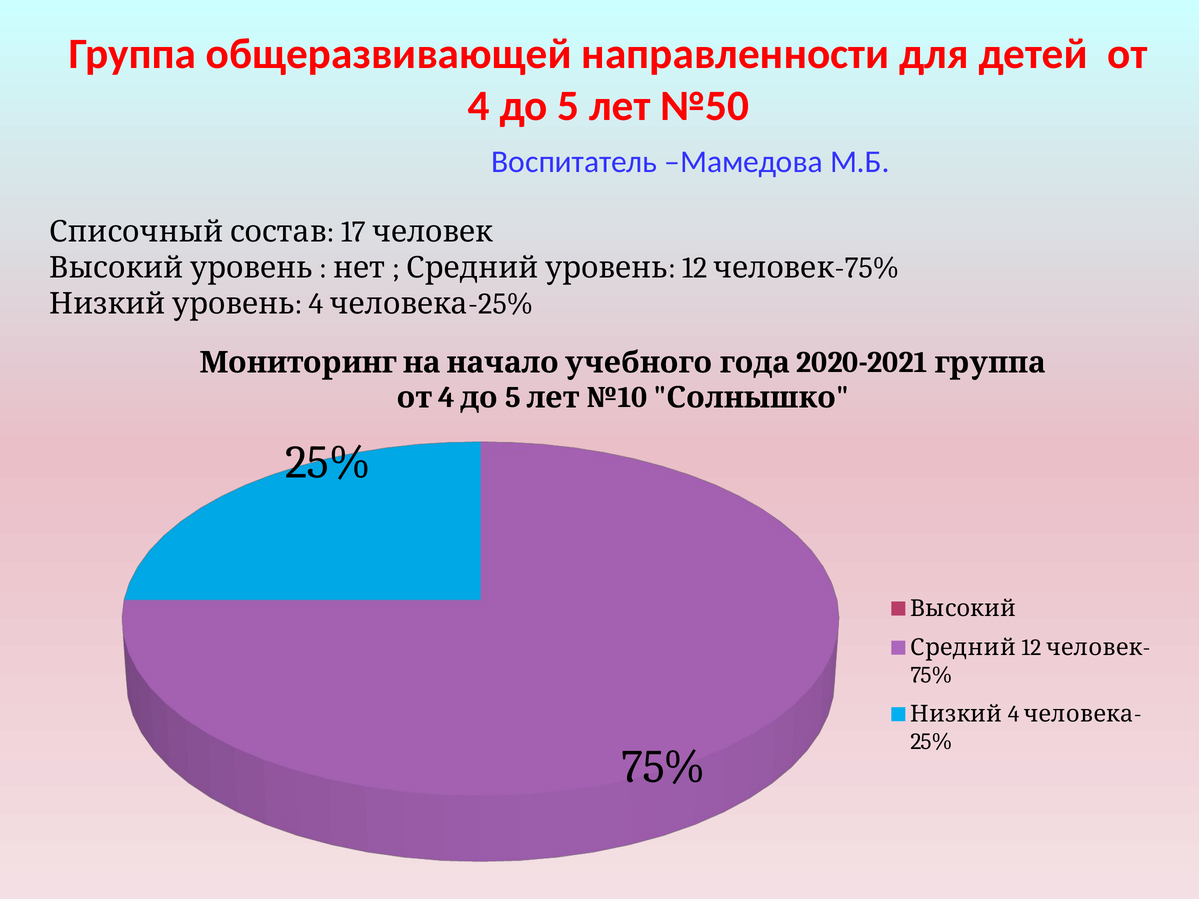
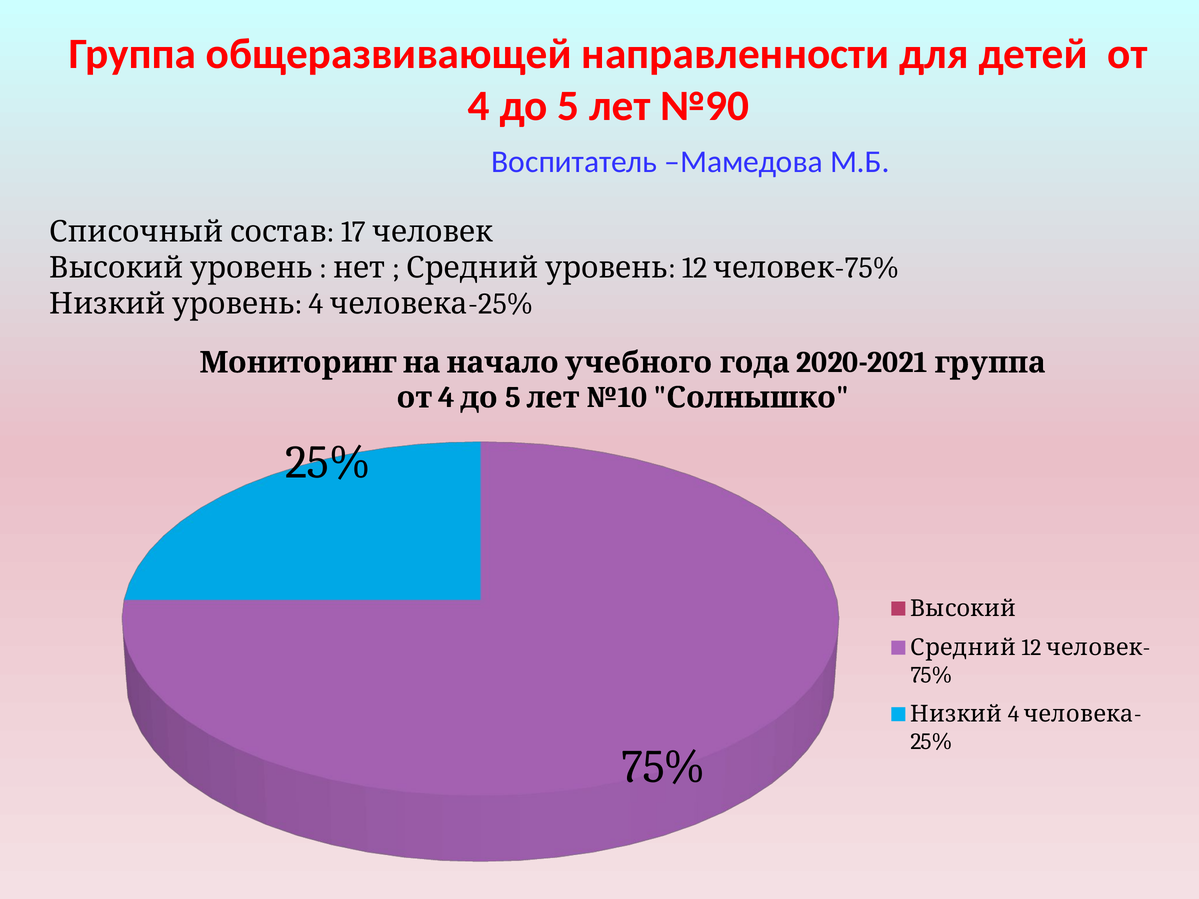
№50: №50 -> №90
